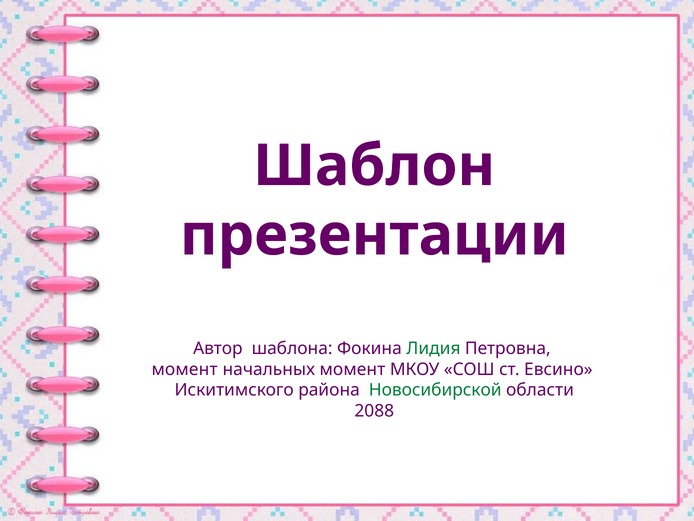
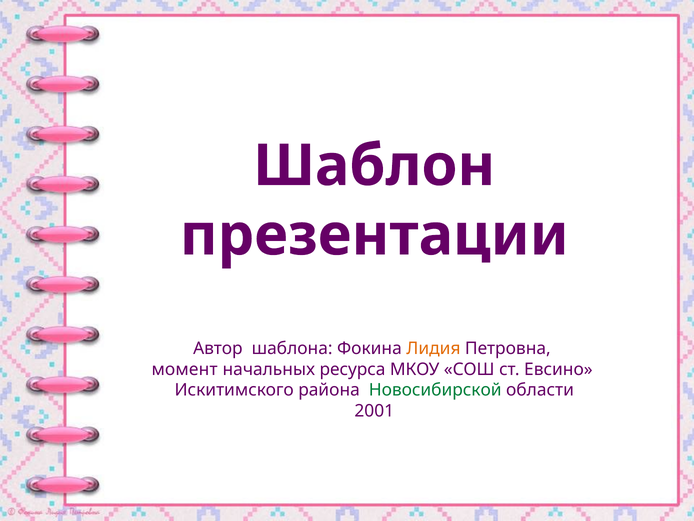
Лидия colour: green -> orange
начальных момент: момент -> ресурса
2088: 2088 -> 2001
